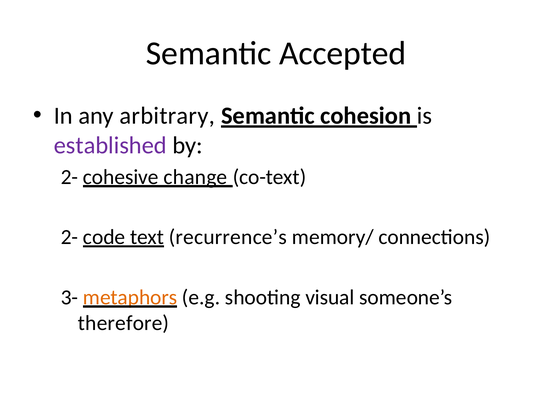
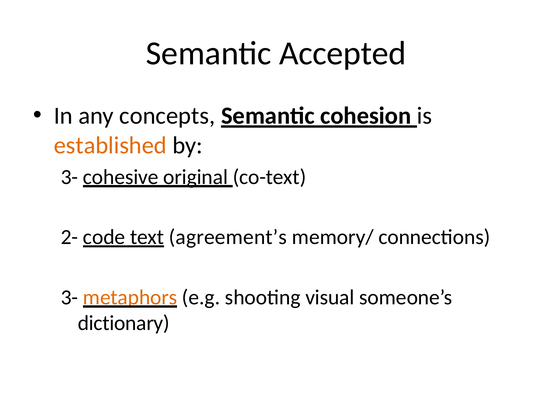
arbitrary: arbitrary -> concepts
established colour: purple -> orange
2- at (69, 177): 2- -> 3-
change: change -> original
recurrence’s: recurrence’s -> agreement’s
therefore: therefore -> dictionary
